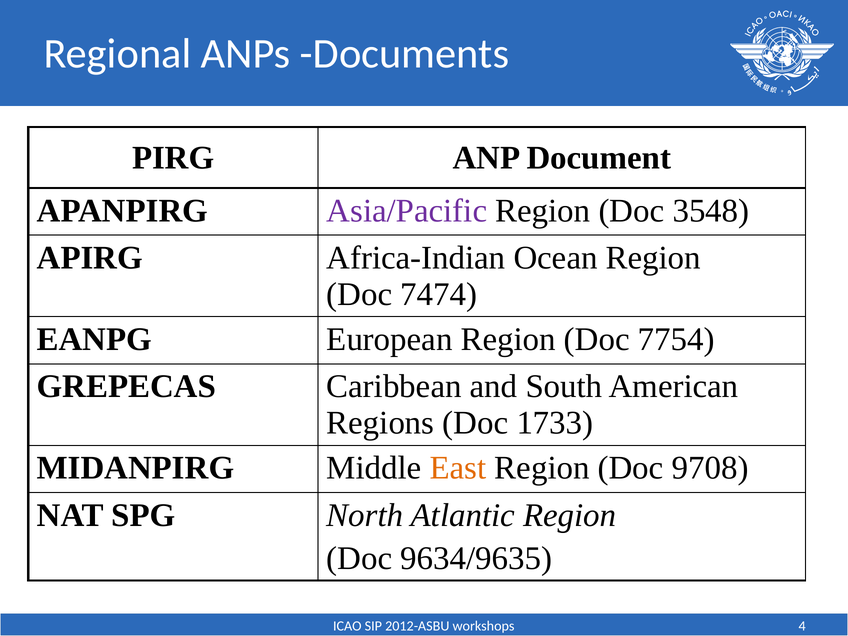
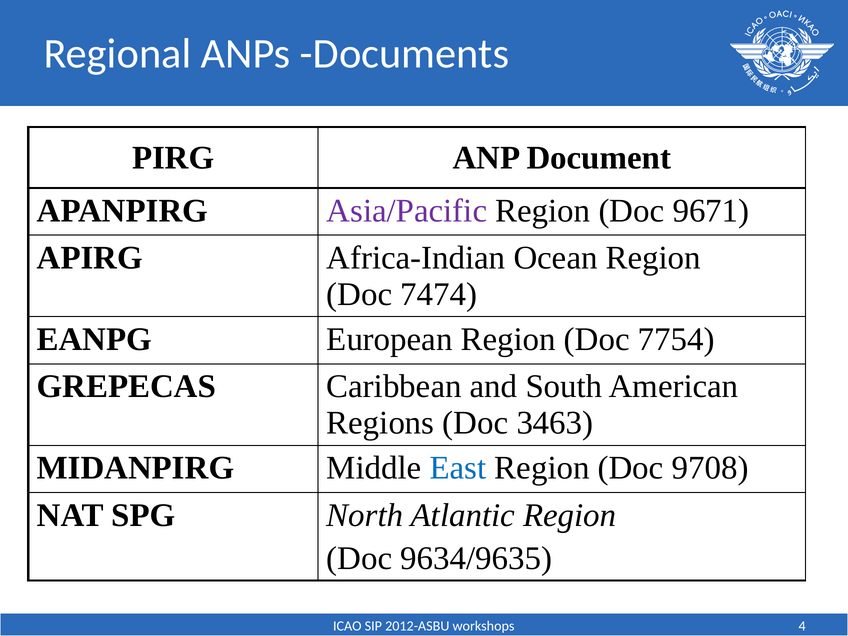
3548: 3548 -> 9671
1733: 1733 -> 3463
East colour: orange -> blue
